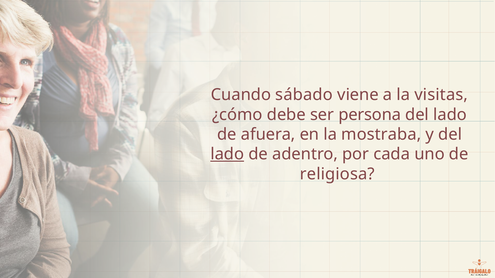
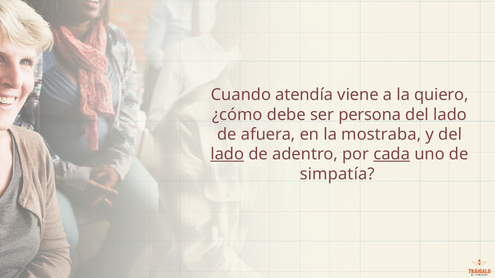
sábado: sábado -> atendía
visitas: visitas -> quiero
cada underline: none -> present
religiosa: religiosa -> simpatía
